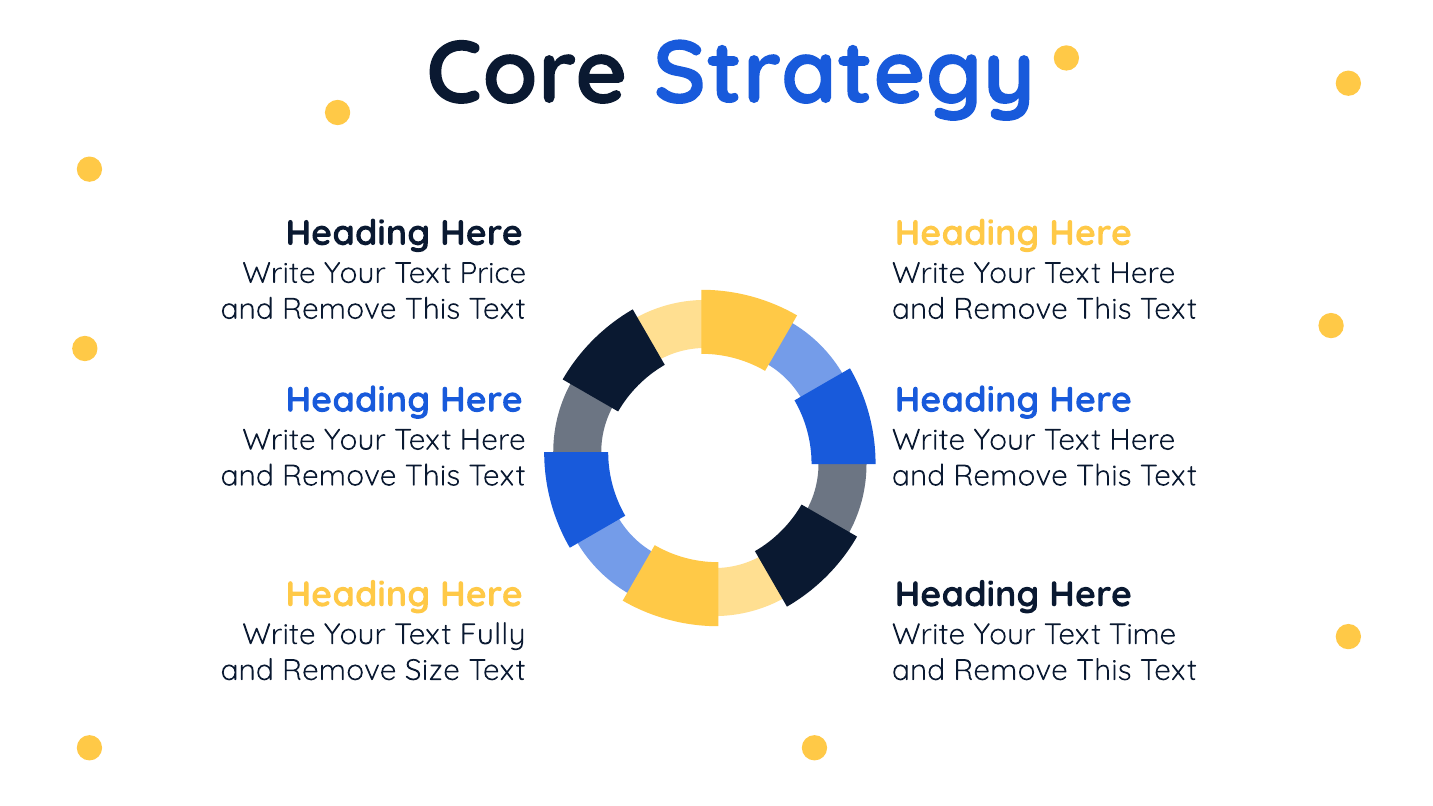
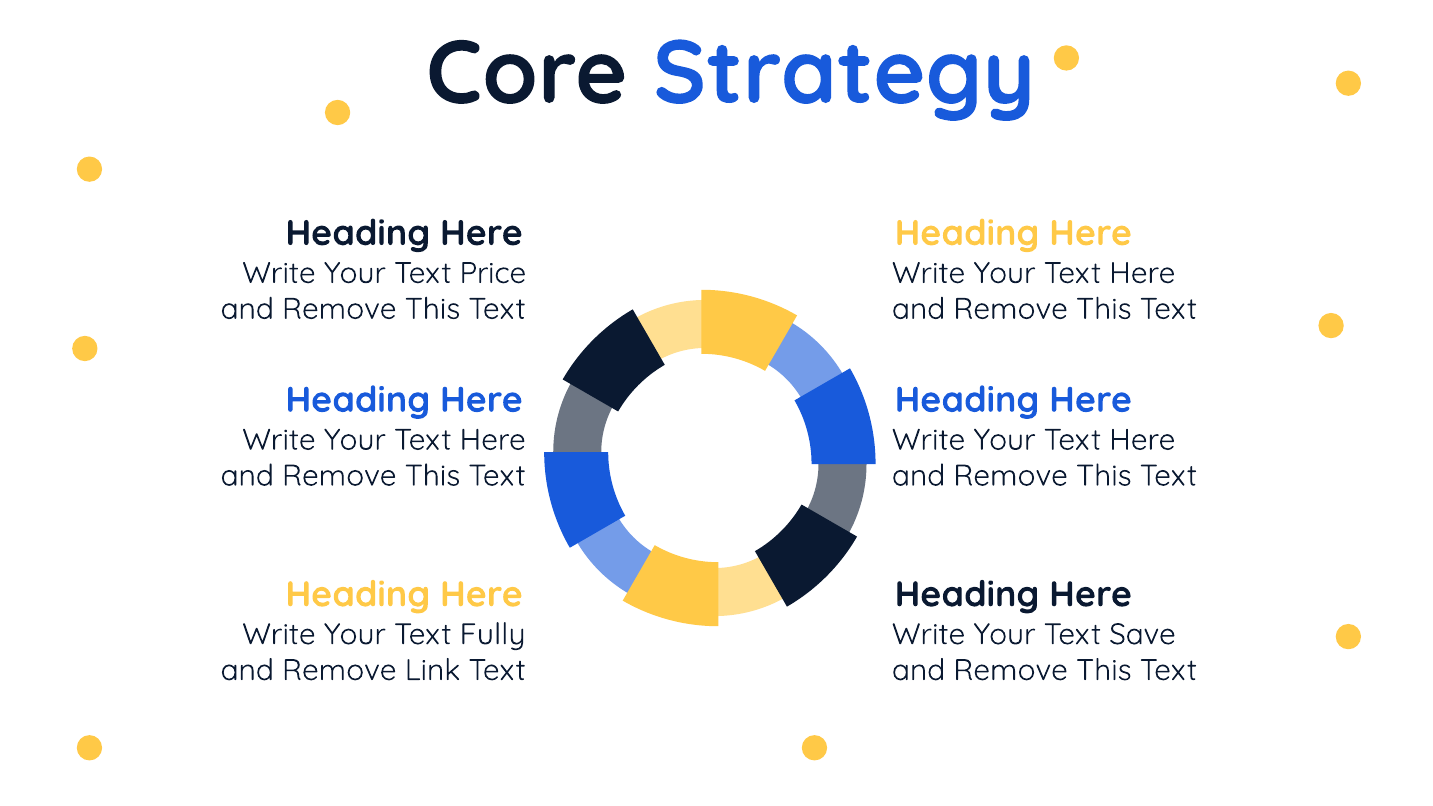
Time: Time -> Save
Size: Size -> Link
